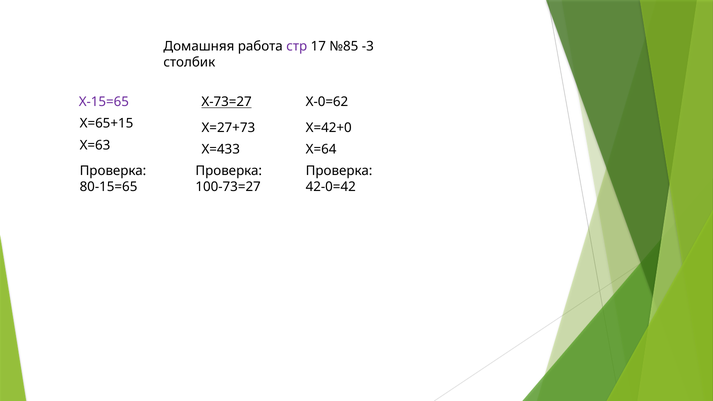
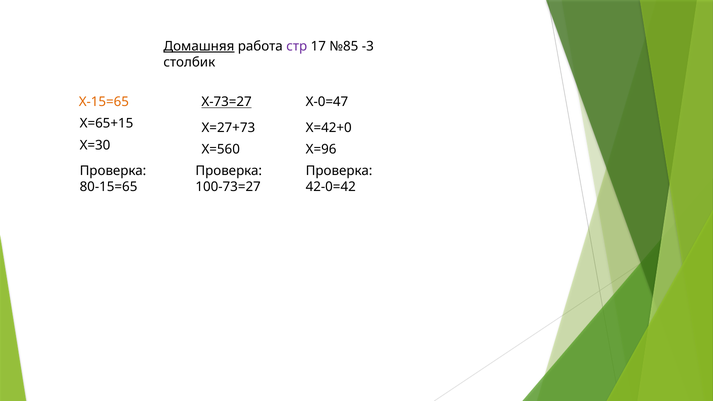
Домашняя underline: none -> present
Х-15=65 colour: purple -> orange
Х-0=62: Х-0=62 -> Х-0=47
Х=63: Х=63 -> Х=30
Х=433: Х=433 -> Х=560
Х=64: Х=64 -> Х=96
